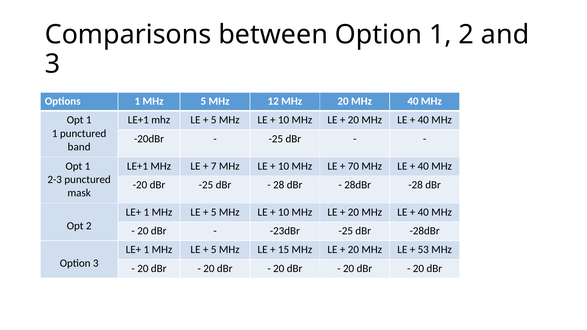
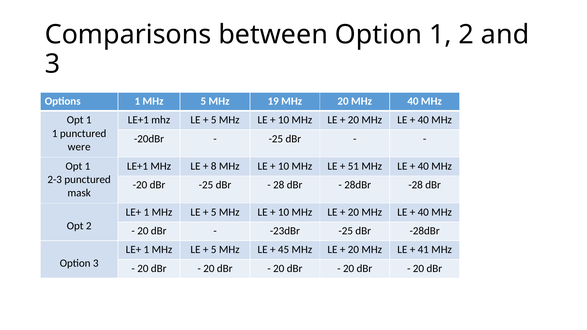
12: 12 -> 19
band: band -> were
7: 7 -> 8
70: 70 -> 51
15: 15 -> 45
53: 53 -> 41
